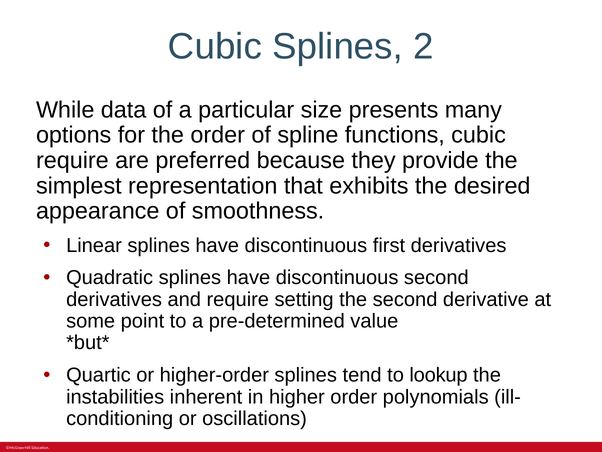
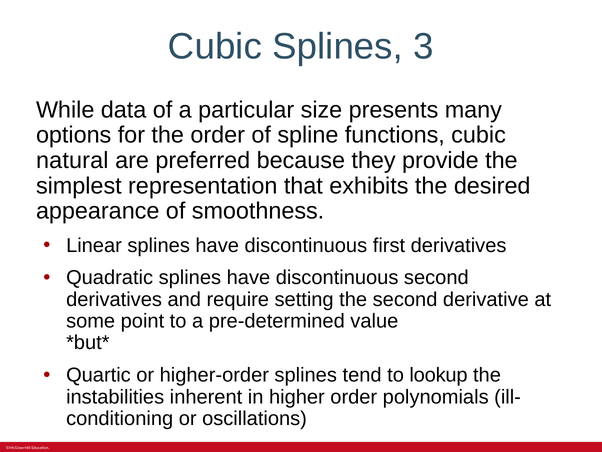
2: 2 -> 3
require at (72, 160): require -> natural
